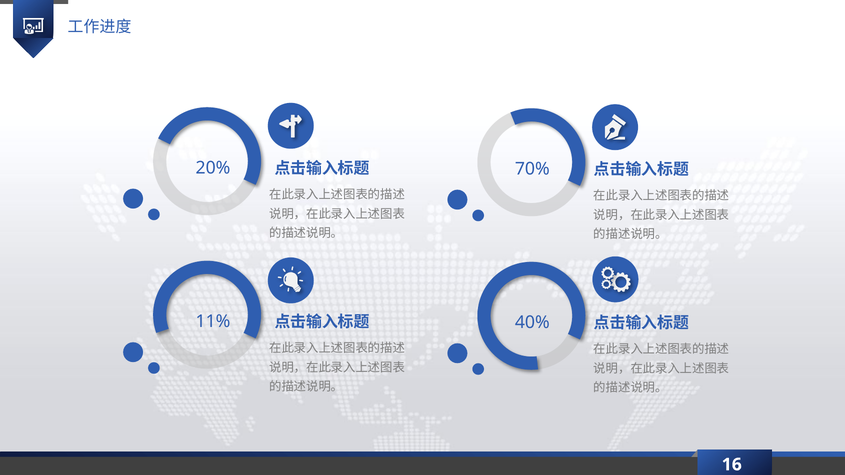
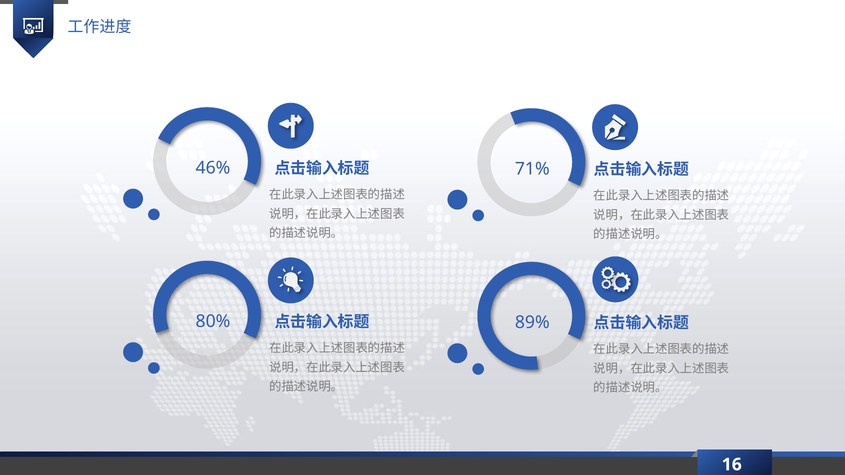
20%: 20% -> 46%
70%: 70% -> 71%
11%: 11% -> 80%
40%: 40% -> 89%
